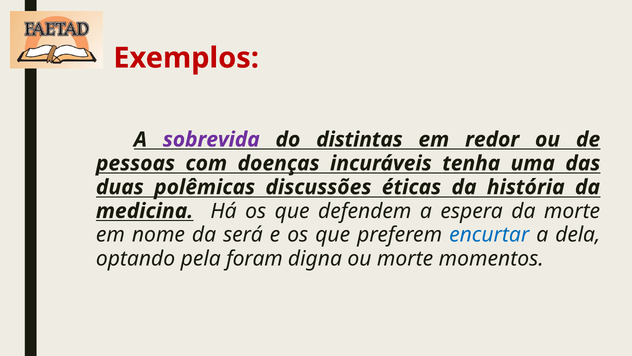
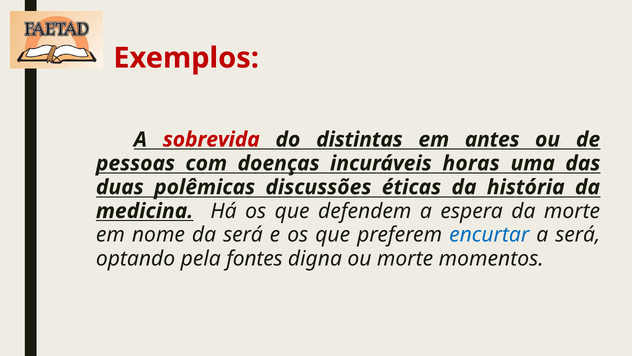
sobrevida colour: purple -> red
redor: redor -> antes
tenha: tenha -> horas
a dela: dela -> será
foram: foram -> fontes
